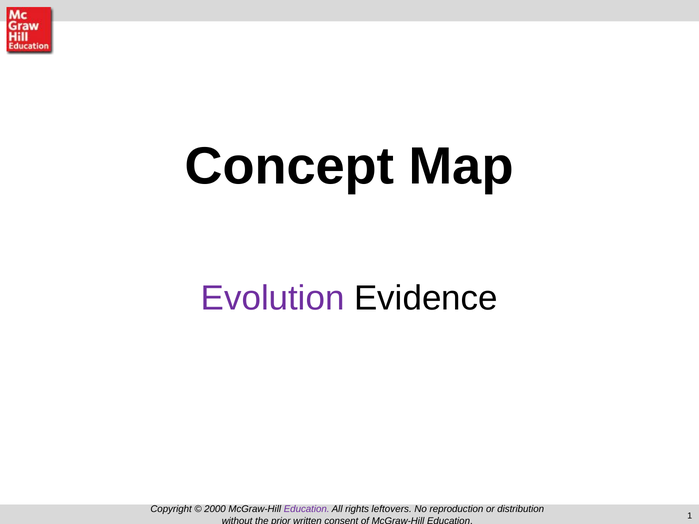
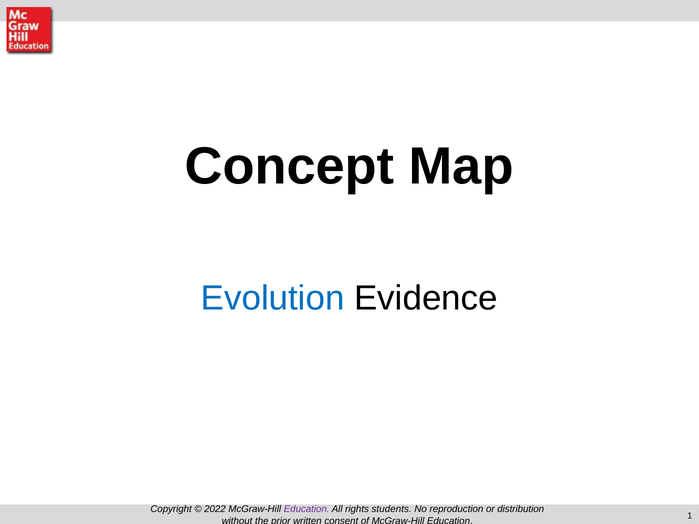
Evolution colour: purple -> blue
2000: 2000 -> 2022
leftovers: leftovers -> students
